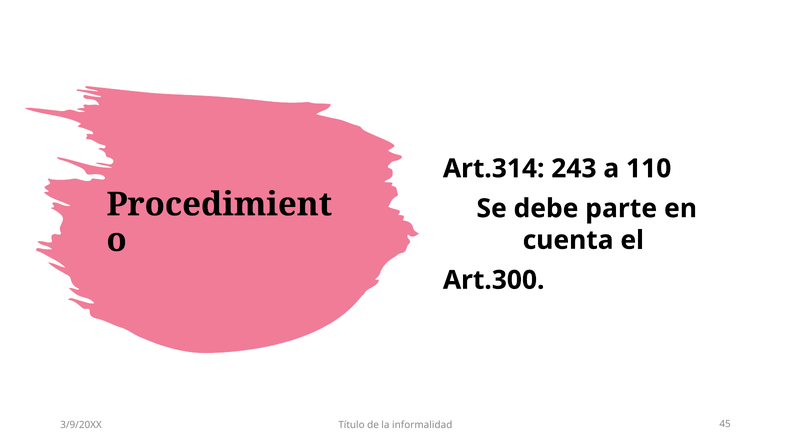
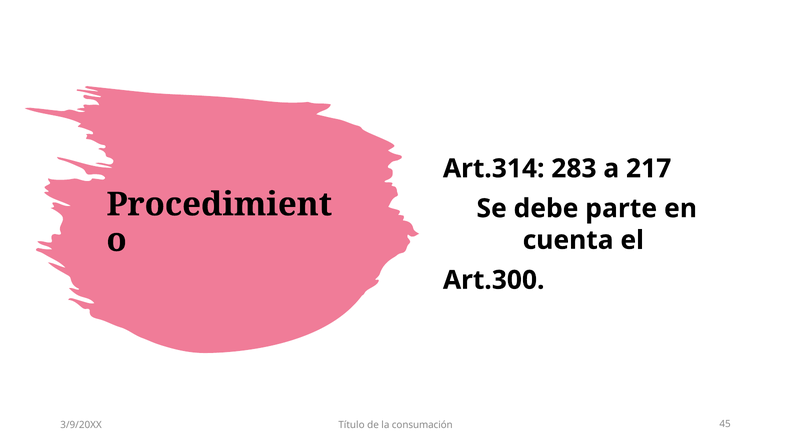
243: 243 -> 283
110: 110 -> 217
informalidad: informalidad -> consumación
